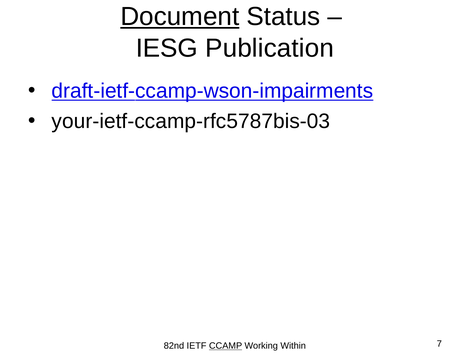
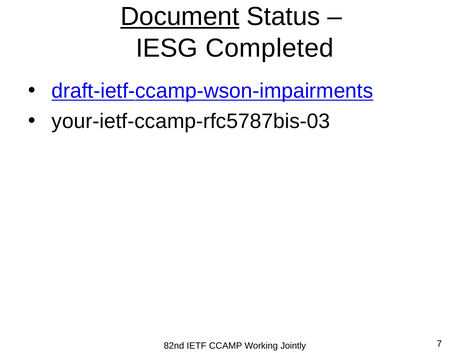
Publication: Publication -> Completed
CCAMP underline: present -> none
Within: Within -> Jointly
